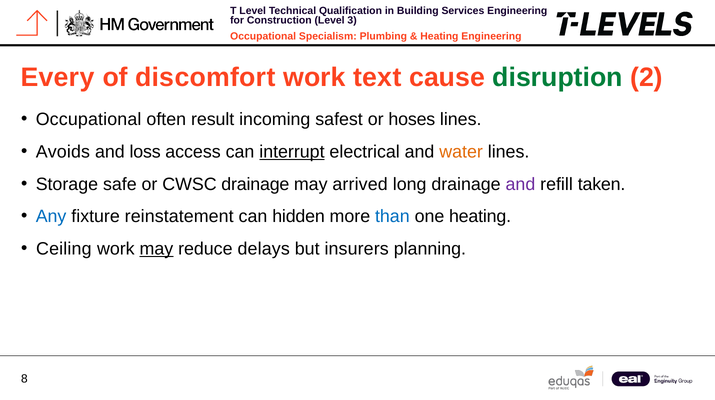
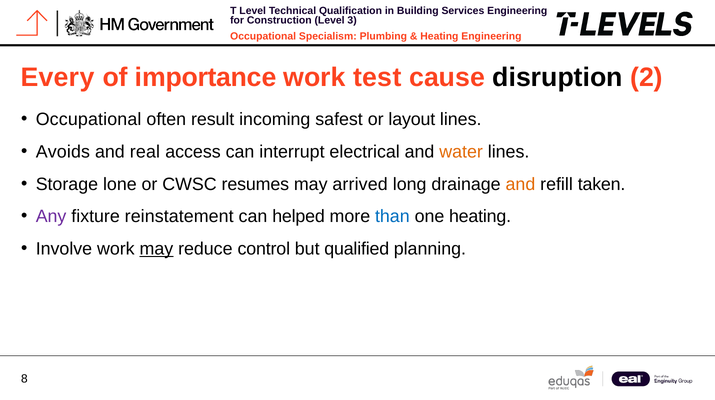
discomfort: discomfort -> importance
text: text -> test
disruption colour: green -> black
hoses: hoses -> layout
loss: loss -> real
interrupt underline: present -> none
safe: safe -> lone
CWSC drainage: drainage -> resumes
and at (520, 184) colour: purple -> orange
Any colour: blue -> purple
hidden: hidden -> helped
Ceiling: Ceiling -> Involve
delays: delays -> control
insurers: insurers -> qualified
